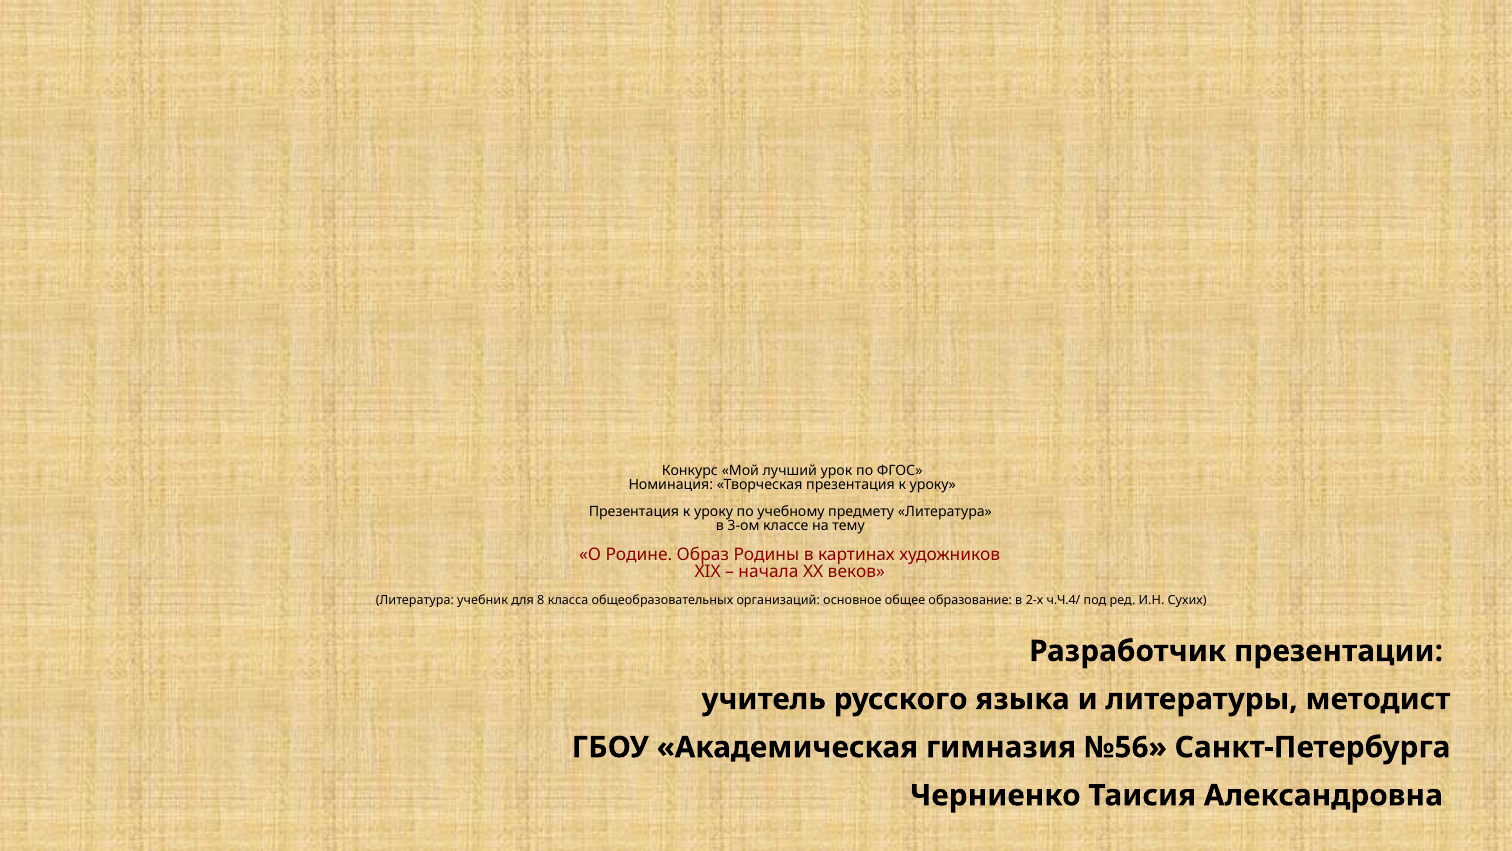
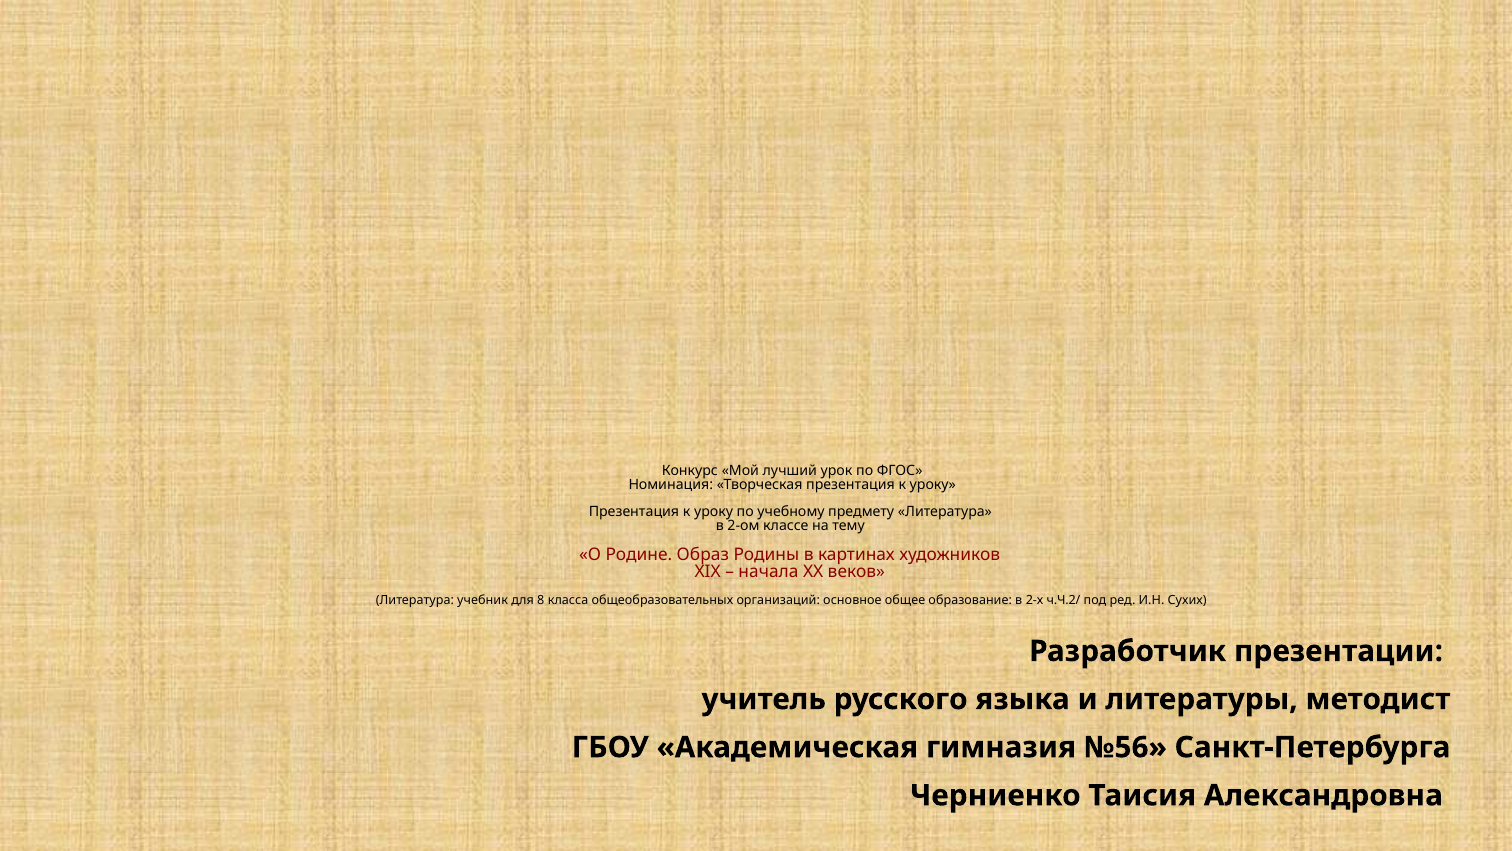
3-ом: 3-ом -> 2-ом
ч.Ч.4/: ч.Ч.4/ -> ч.Ч.2/
